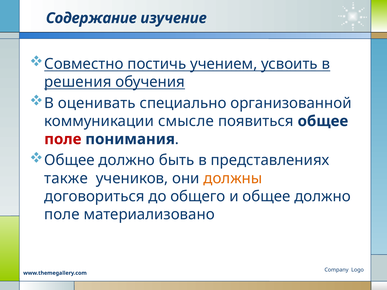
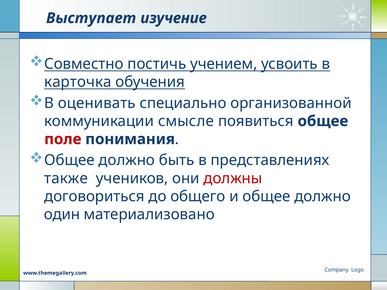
Содержание: Содержание -> Выступает
решения: решения -> карточка
должны colour: orange -> red
поле at (62, 215): поле -> один
